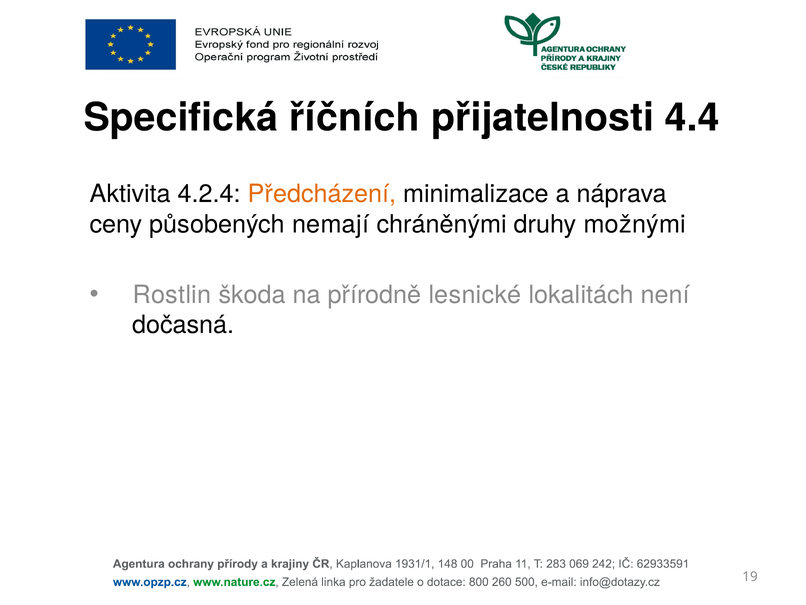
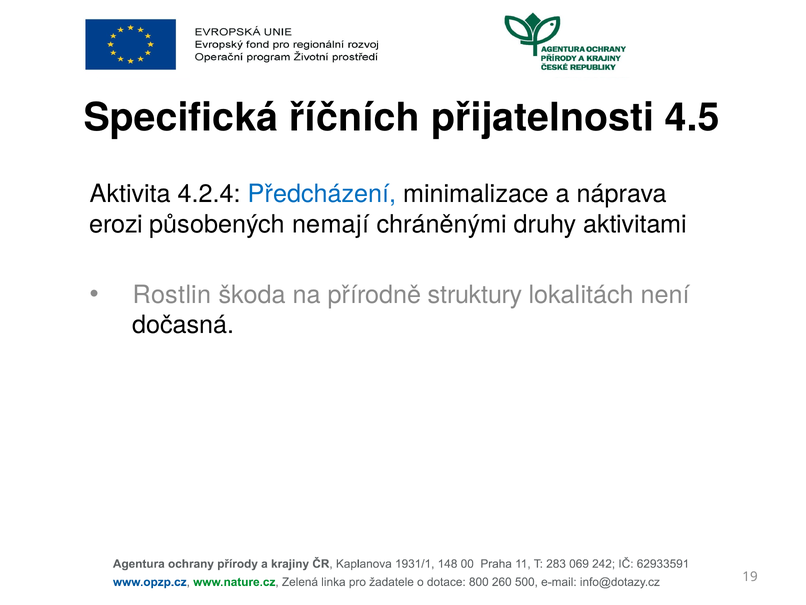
4.4: 4.4 -> 4.5
Předcházení colour: orange -> blue
ceny: ceny -> erozi
možnými: možnými -> aktivitami
lesnické: lesnické -> struktury
